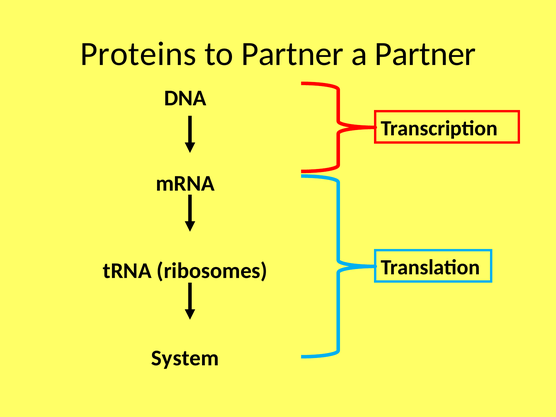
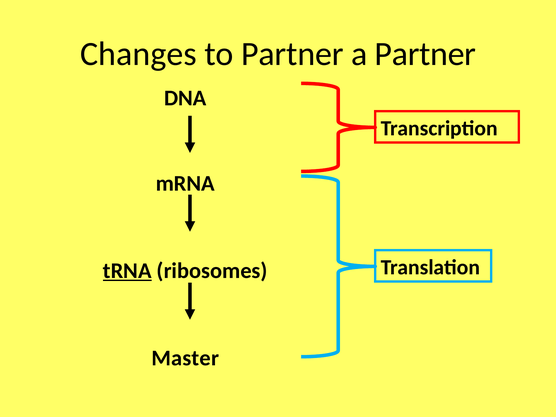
Proteins: Proteins -> Changes
tRNA underline: none -> present
System: System -> Master
